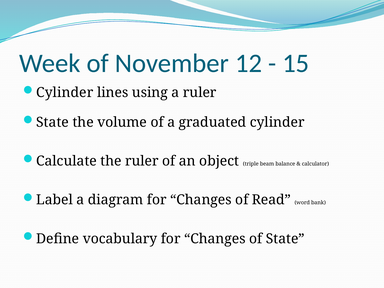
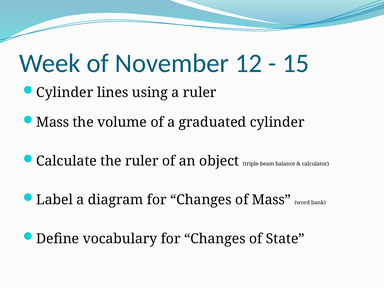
State at (53, 122): State -> Mass
of Read: Read -> Mass
